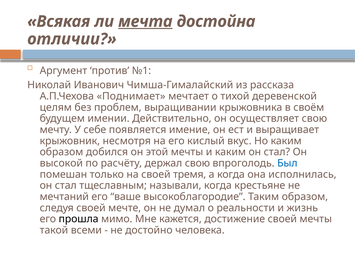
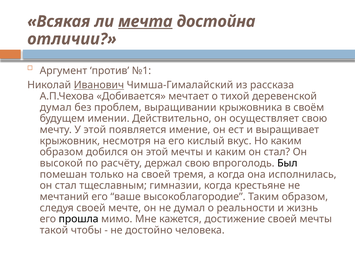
Иванович underline: none -> present
Поднимает: Поднимает -> Добивается
целям at (56, 107): целям -> думал
У себе: себе -> этой
Был colour: blue -> black
называли: называли -> гимназии
всеми: всеми -> чтобы
